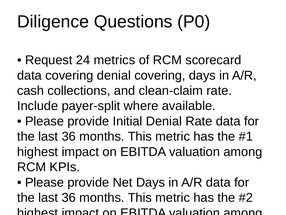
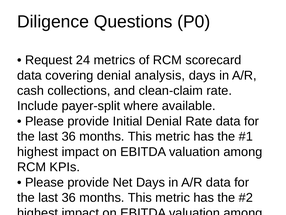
denial covering: covering -> analysis
